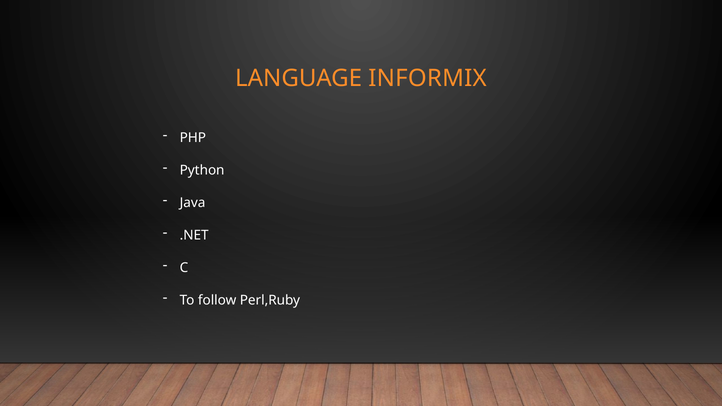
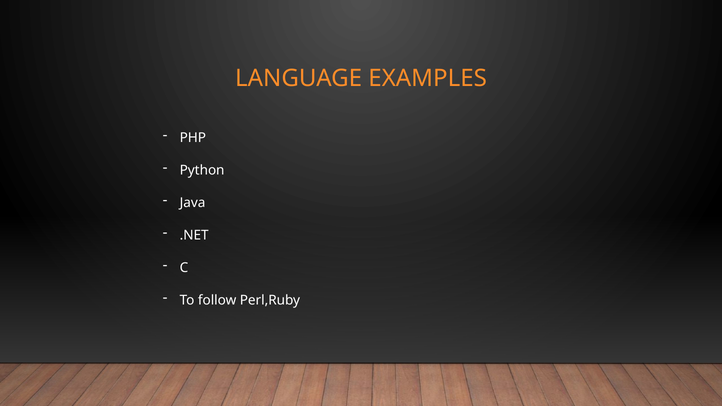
INFORMIX: INFORMIX -> EXAMPLES
